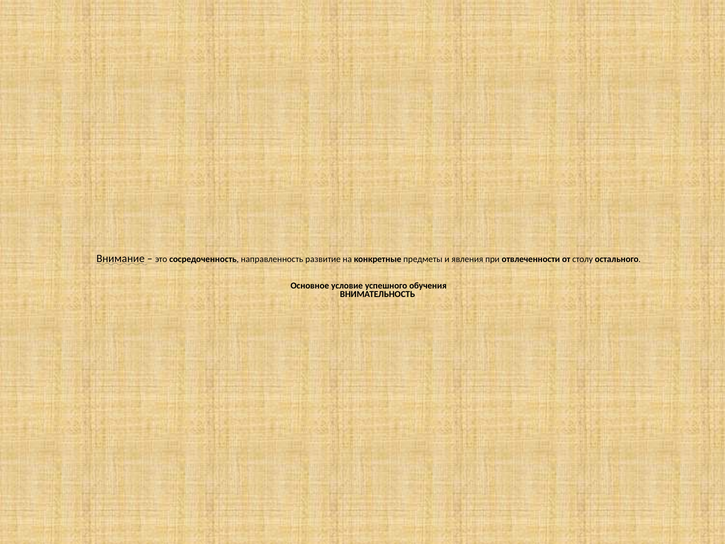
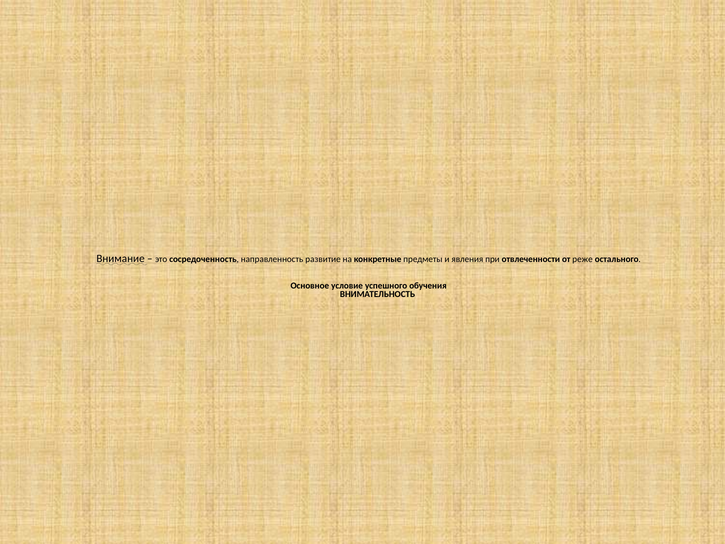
столу: столу -> реже
